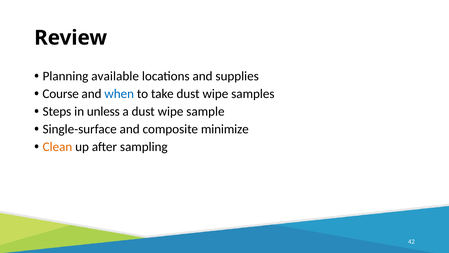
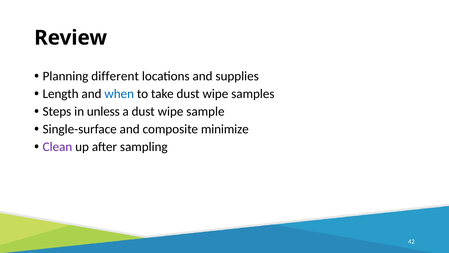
available: available -> different
Course: Course -> Length
Clean colour: orange -> purple
